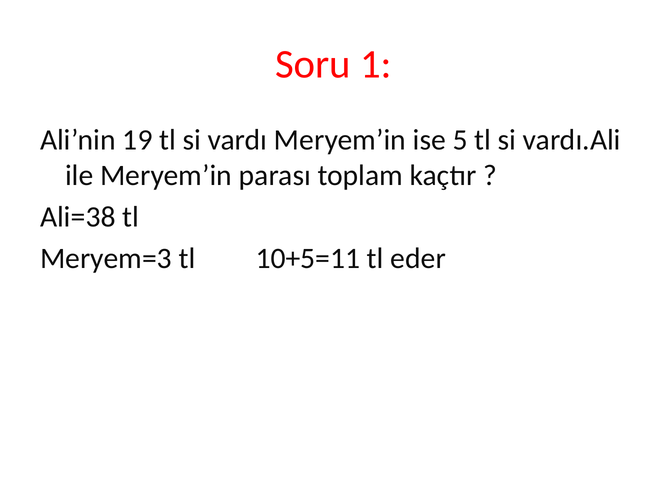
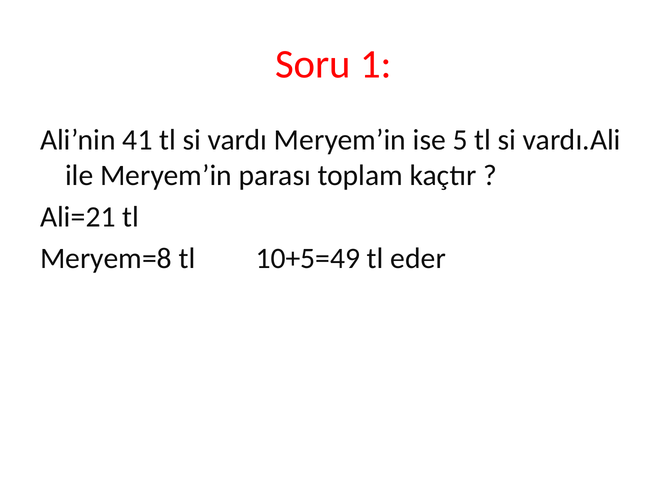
19: 19 -> 41
Ali=38: Ali=38 -> Ali=21
Meryem=3: Meryem=3 -> Meryem=8
10+5=11: 10+5=11 -> 10+5=49
